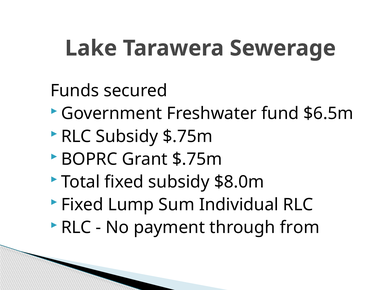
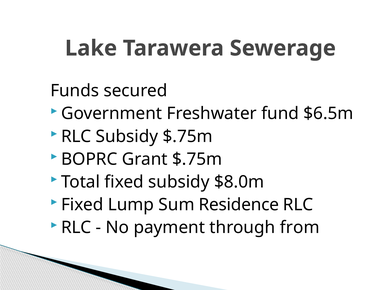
Individual: Individual -> Residence
